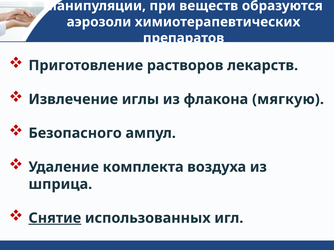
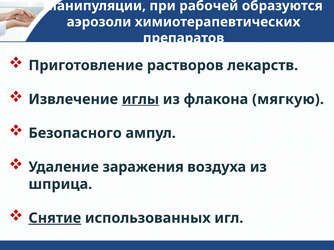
веществ: веществ -> рабочей
иглы underline: none -> present
комплекта: комплекта -> заражения
